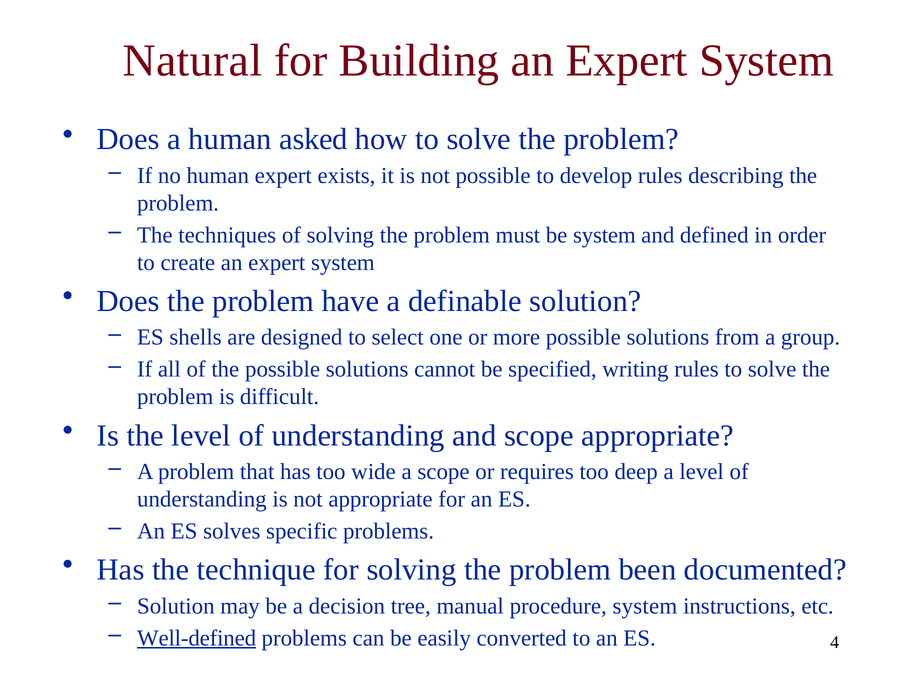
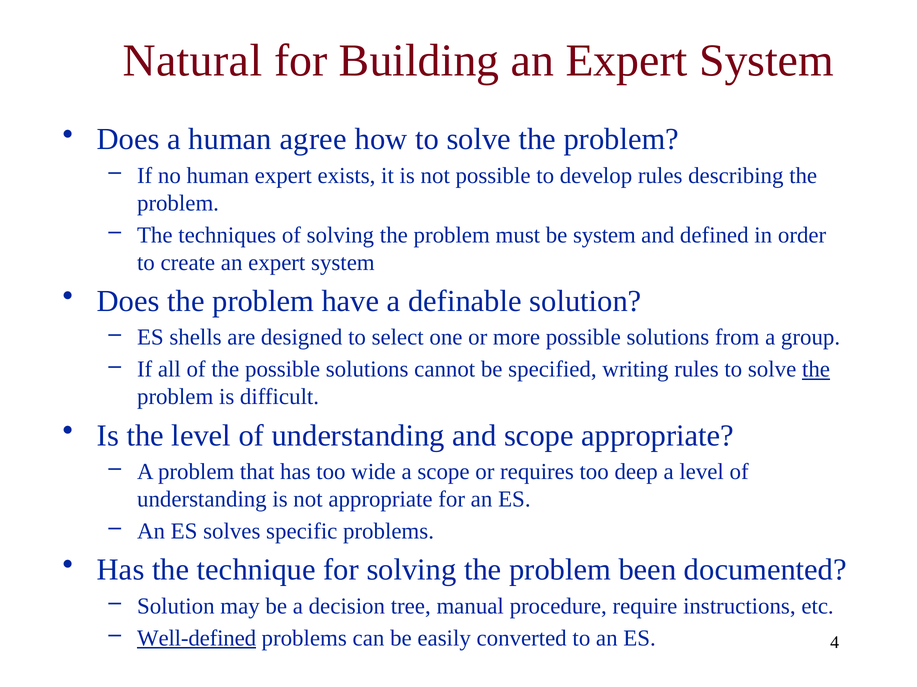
asked: asked -> agree
the at (816, 370) underline: none -> present
procedure system: system -> require
